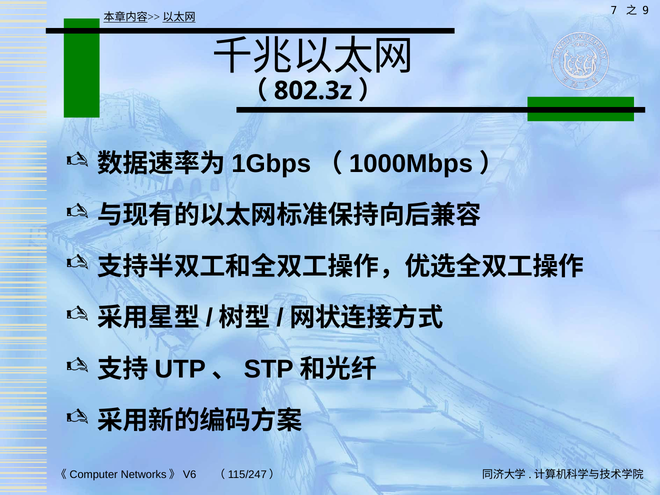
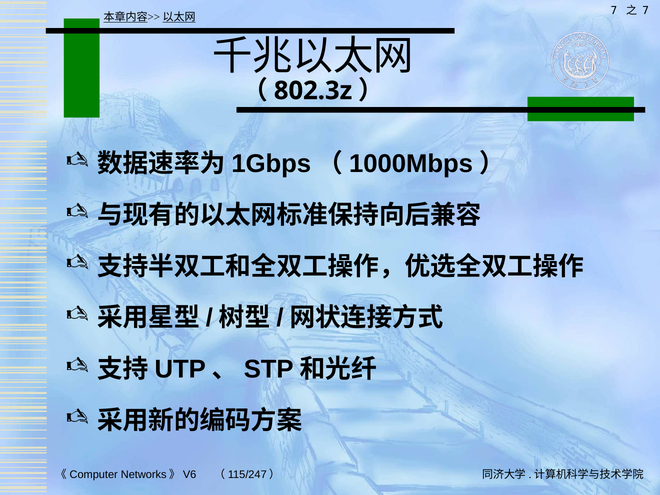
9 at (646, 11): 9 -> 7
